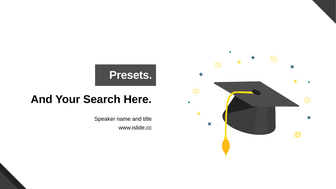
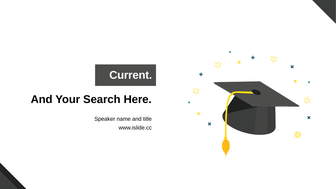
Presets: Presets -> Current
